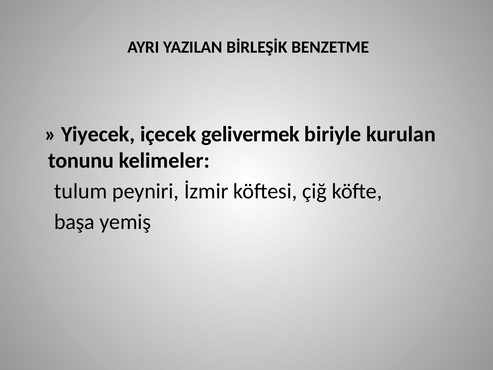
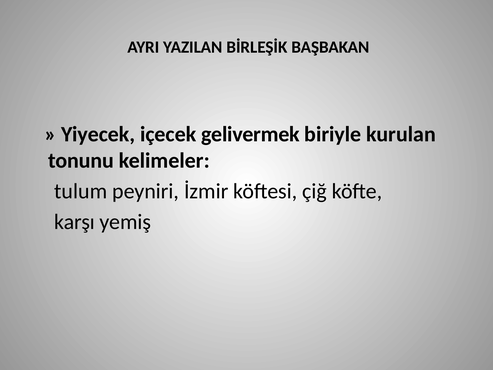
BENZETME: BENZETME -> BAŞBAKAN
başa: başa -> karşı
